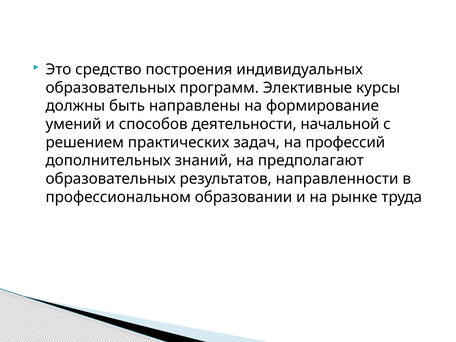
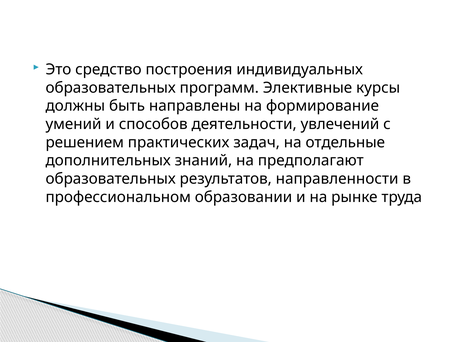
начальной: начальной -> увлечений
профессий: профессий -> отдельные
